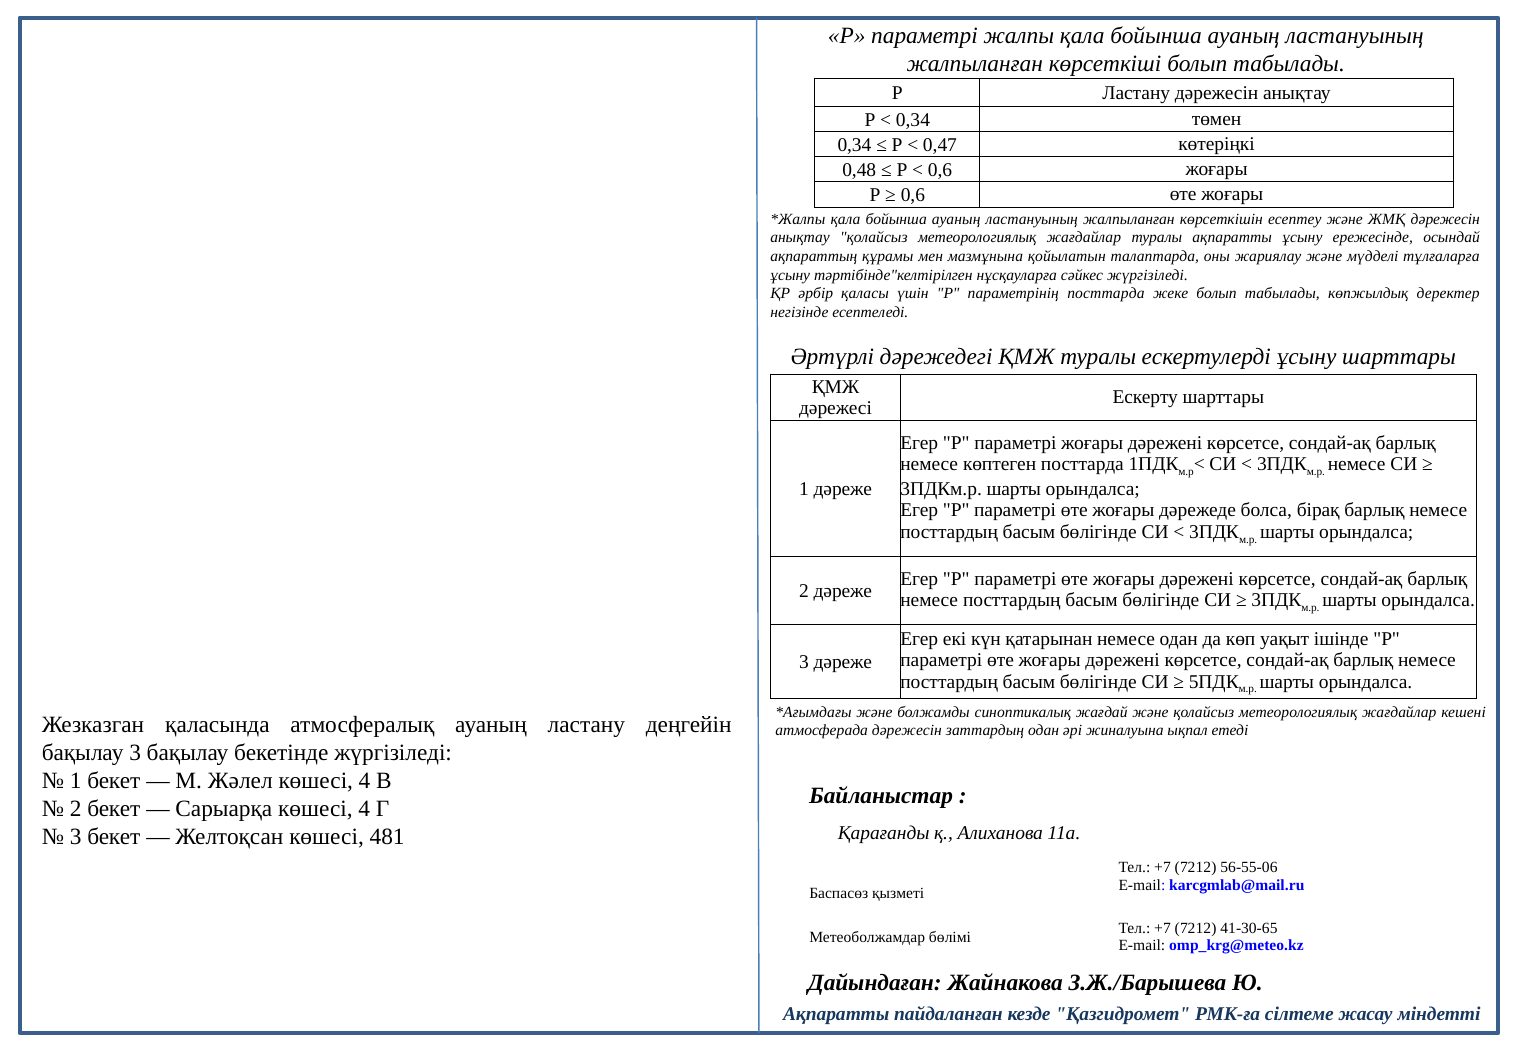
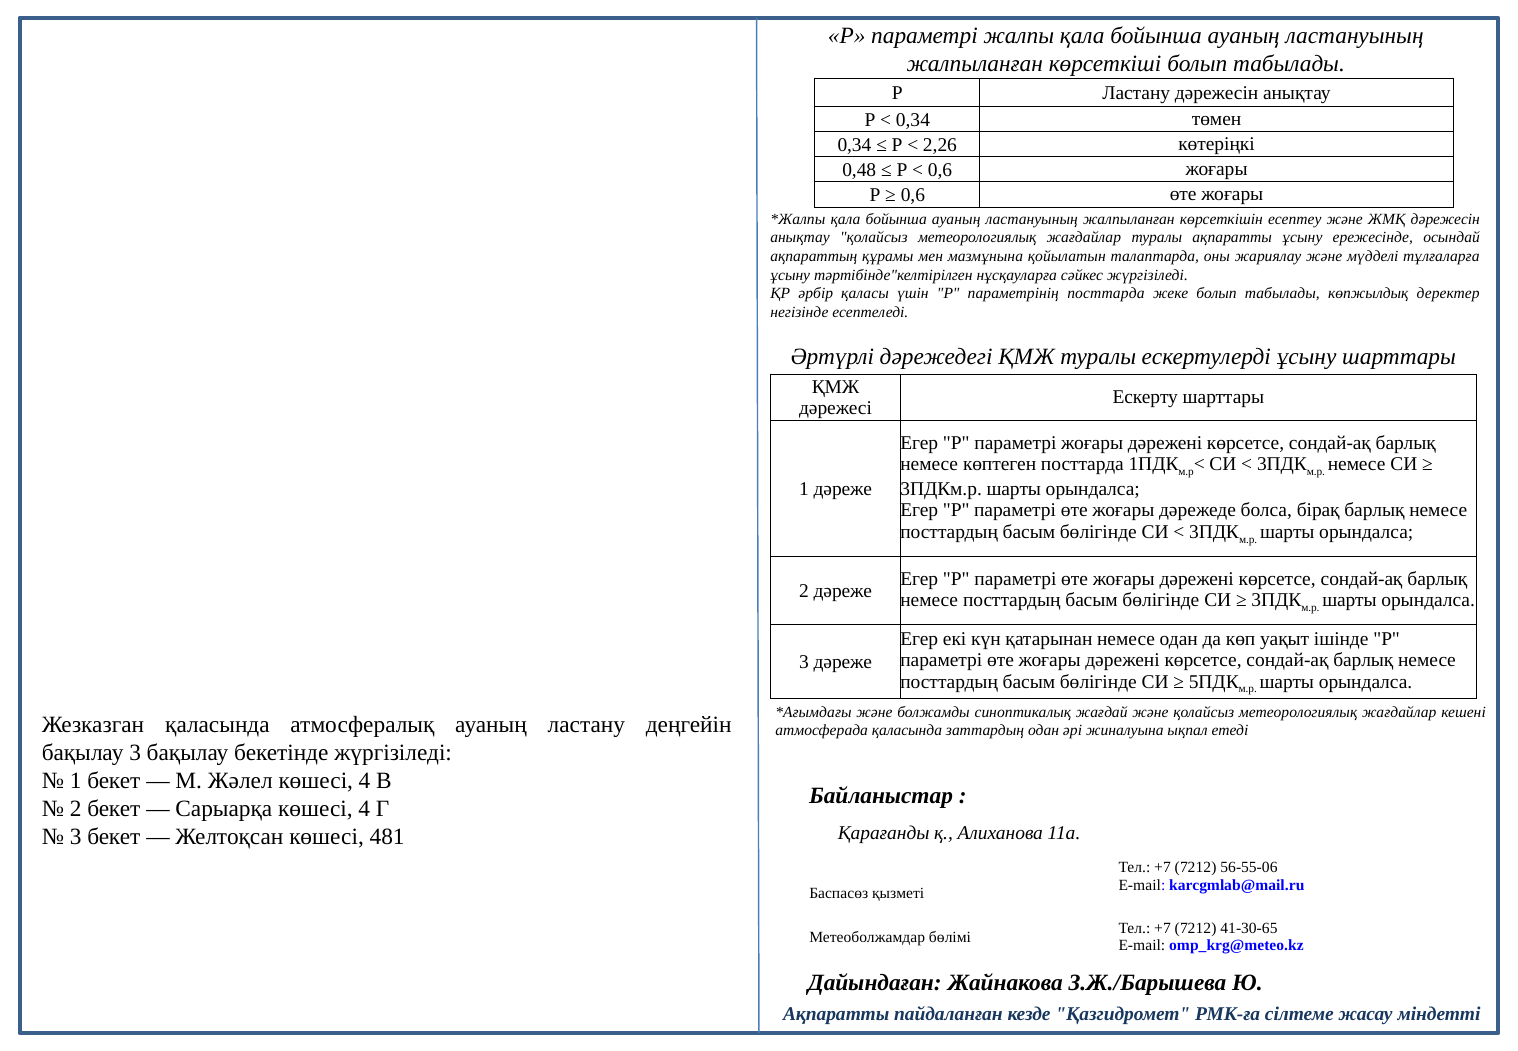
0,47: 0,47 -> 2,26
атмосферада дәрежесін: дәрежесін -> қаласында
